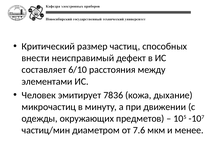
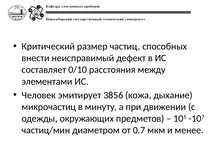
6/10: 6/10 -> 0/10
7836: 7836 -> 3856
7.6: 7.6 -> 0.7
